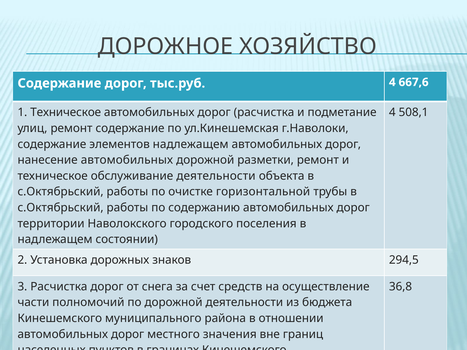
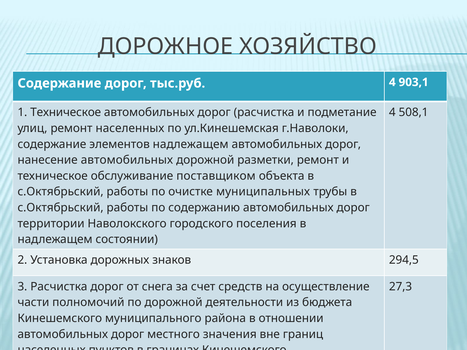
667,6: 667,6 -> 903,1
ремонт содержание: содержание -> населенных
обслуживание деятельности: деятельности -> поставщиком
горизонтальной: горизонтальной -> муниципальных
36,8: 36,8 -> 27,3
